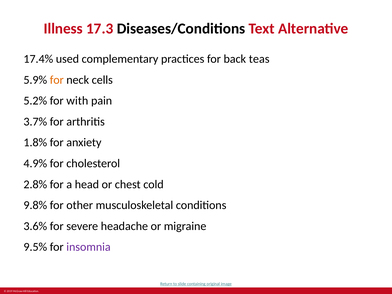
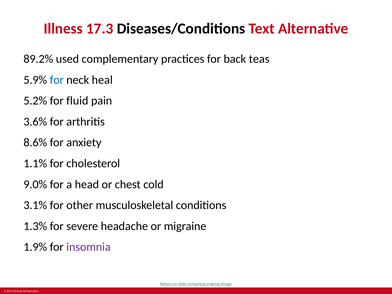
17.4%: 17.4% -> 89.2%
for at (57, 80) colour: orange -> blue
cells: cells -> heal
with: with -> fluid
3.7%: 3.7% -> 3.6%
1.8%: 1.8% -> 8.6%
4.9%: 4.9% -> 1.1%
2.8%: 2.8% -> 9.0%
9.8%: 9.8% -> 3.1%
3.6%: 3.6% -> 1.3%
9.5%: 9.5% -> 1.9%
